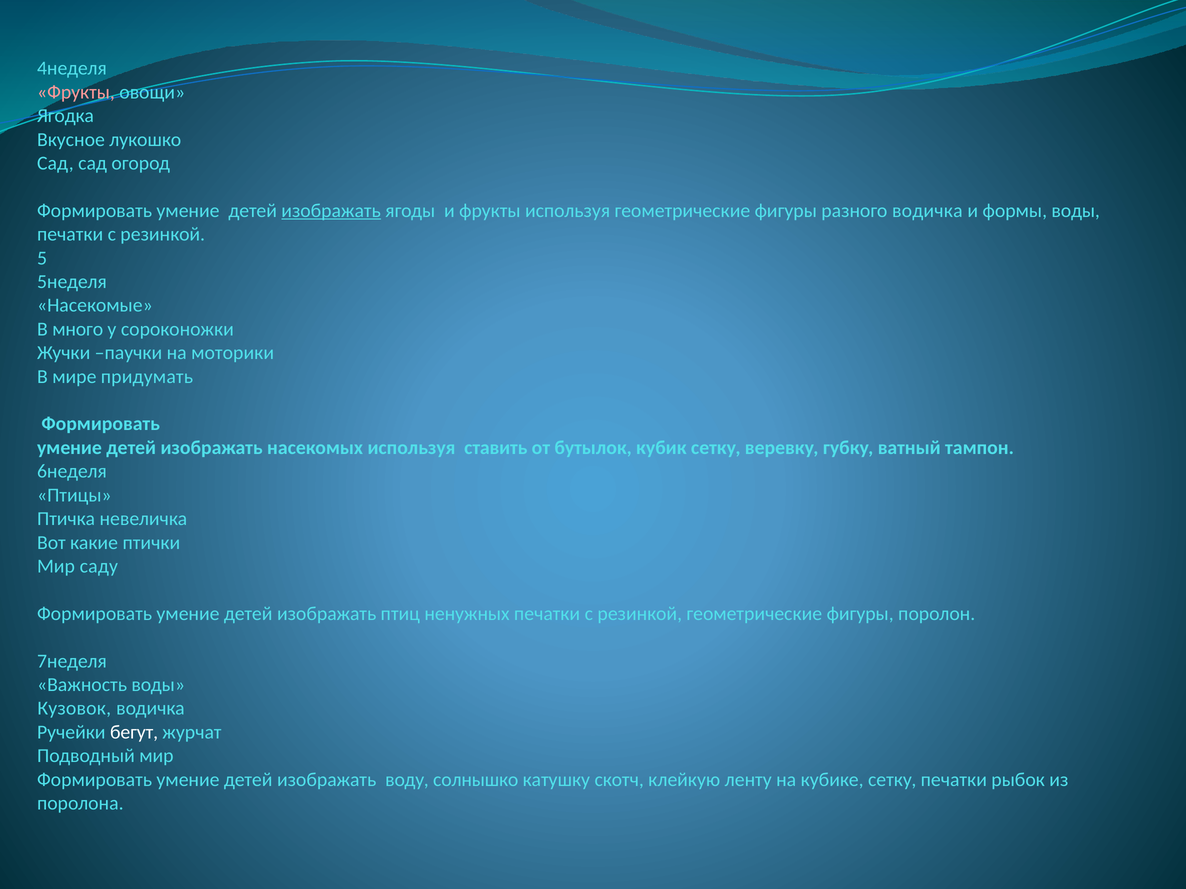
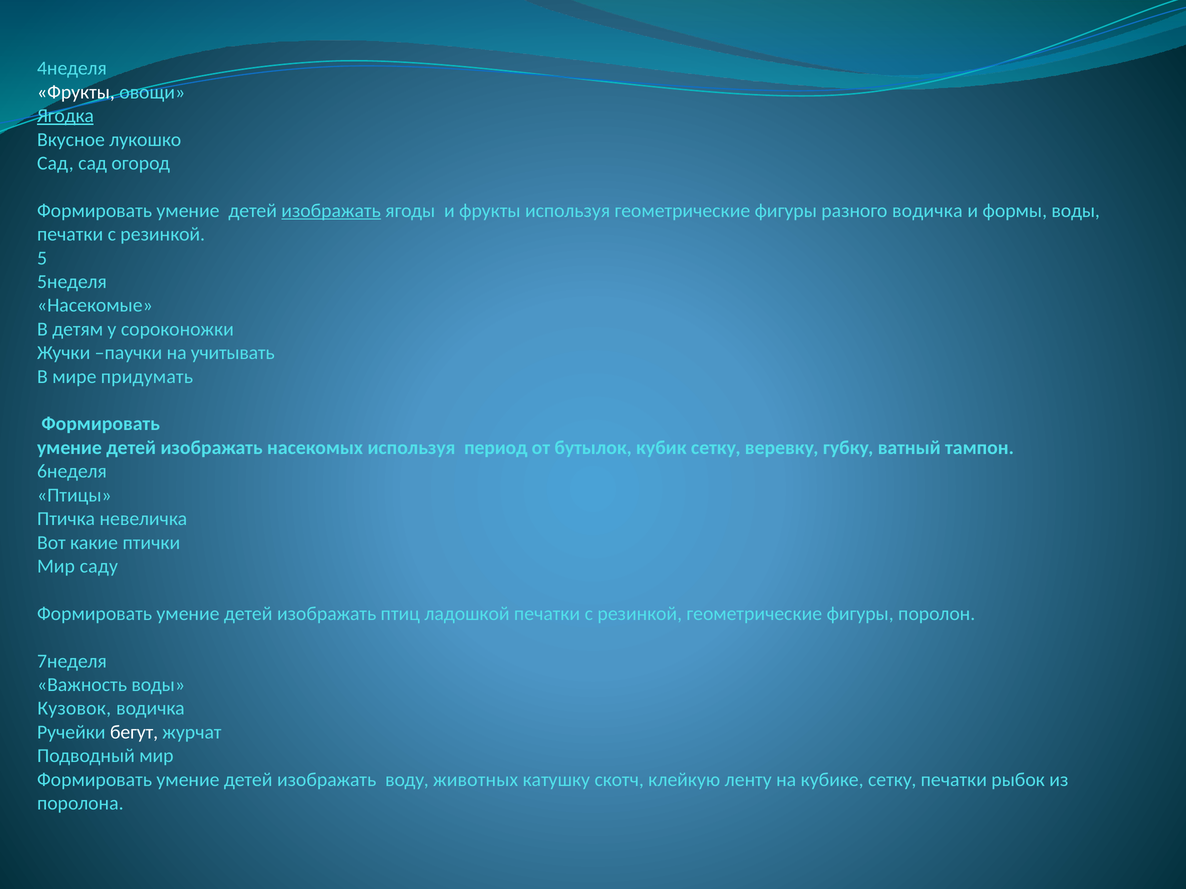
Фрукты at (76, 92) colour: pink -> white
Ягодка underline: none -> present
много: много -> детям
моторики: моторики -> учитывать
ставить: ставить -> период
ненужных: ненужных -> ладошкой
солнышко: солнышко -> животных
